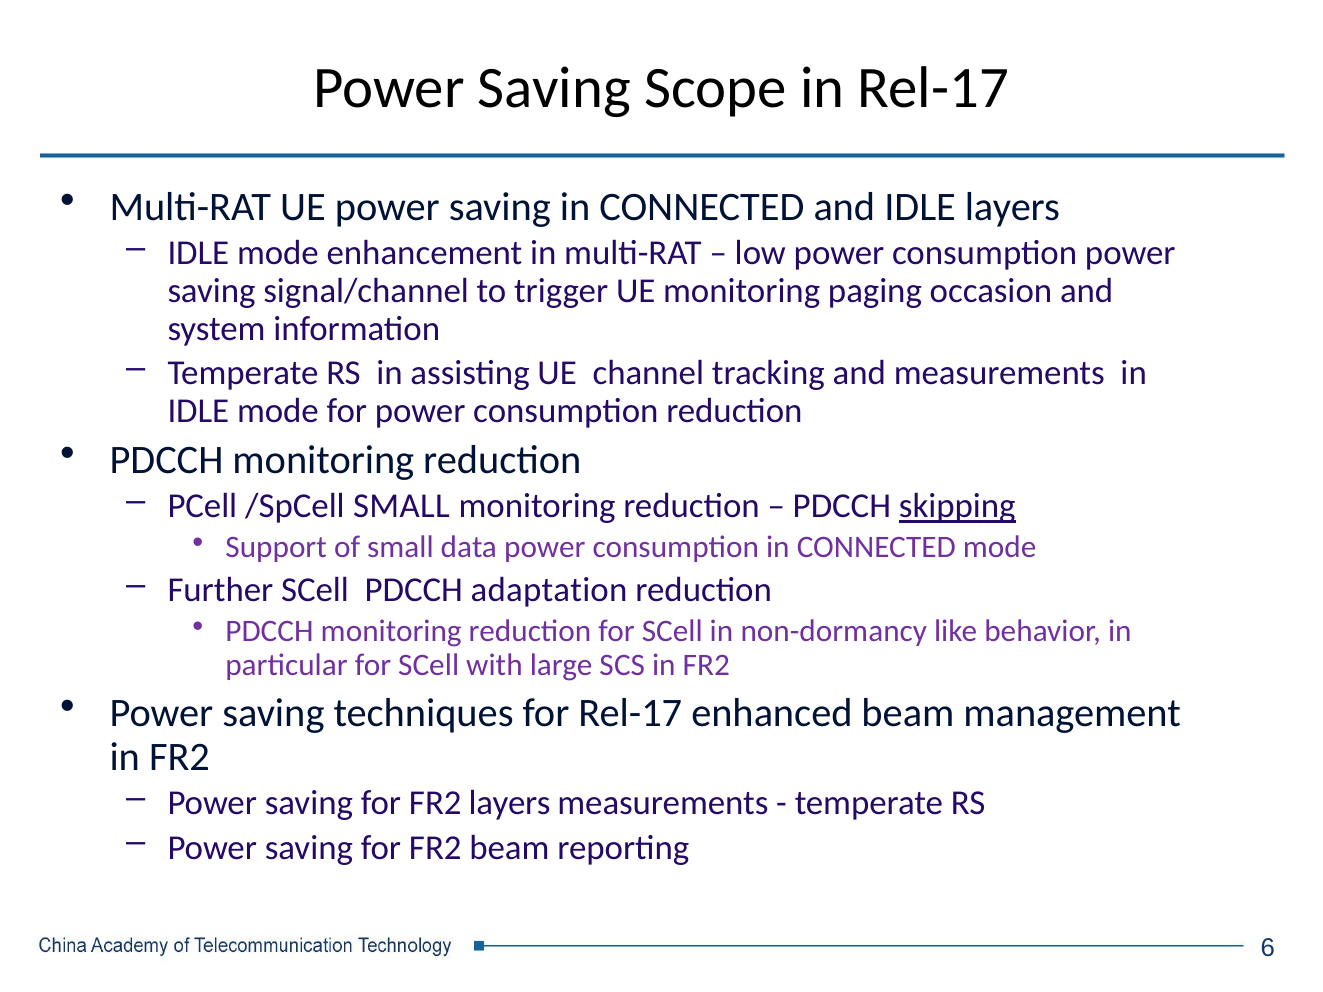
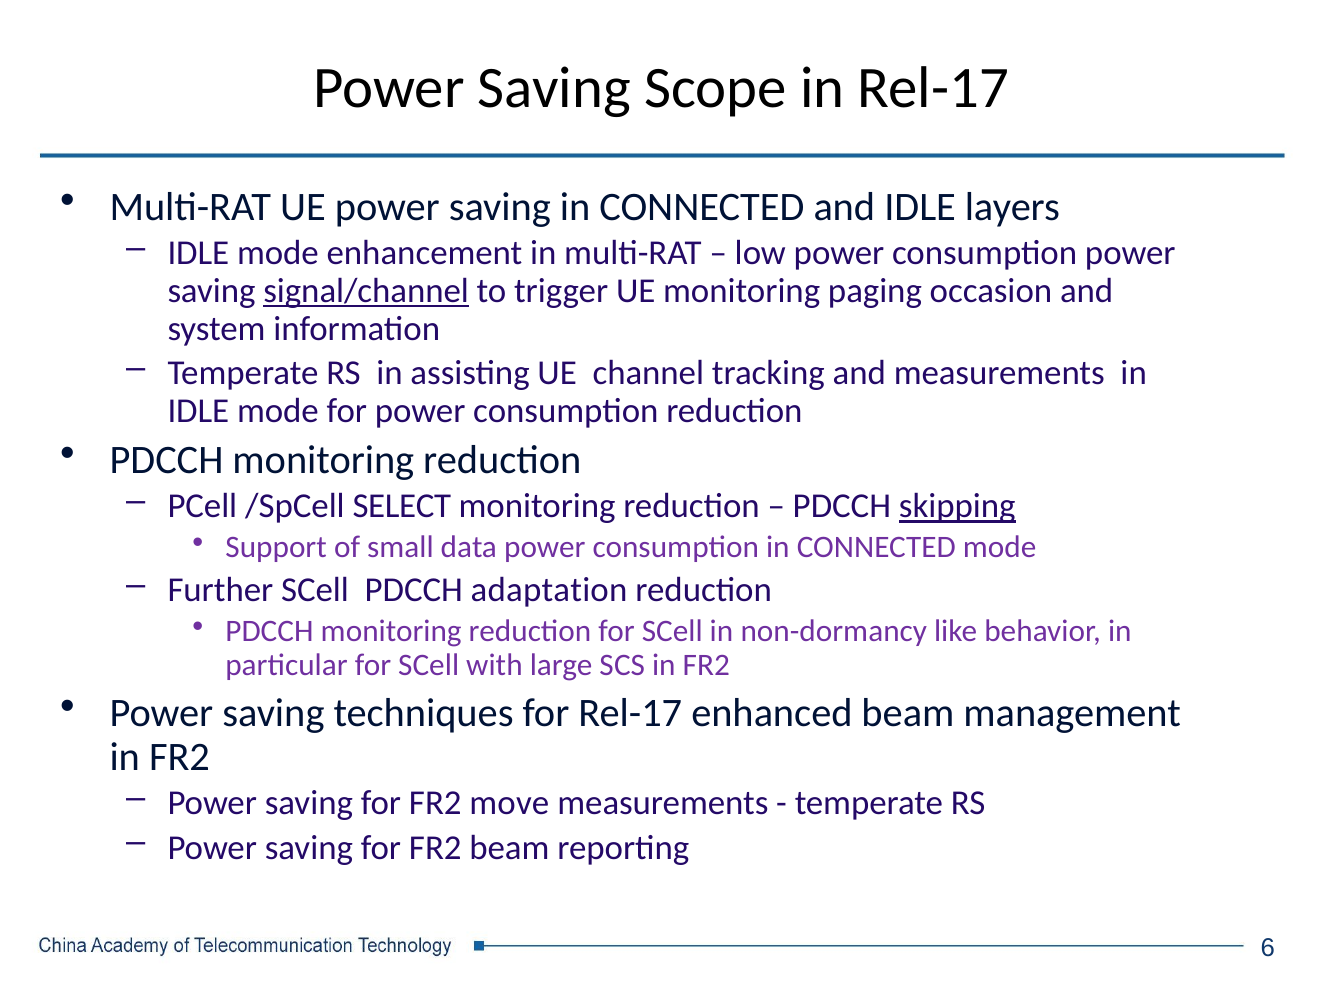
signal/channel underline: none -> present
/SpCell SMALL: SMALL -> SELECT
FR2 layers: layers -> move
